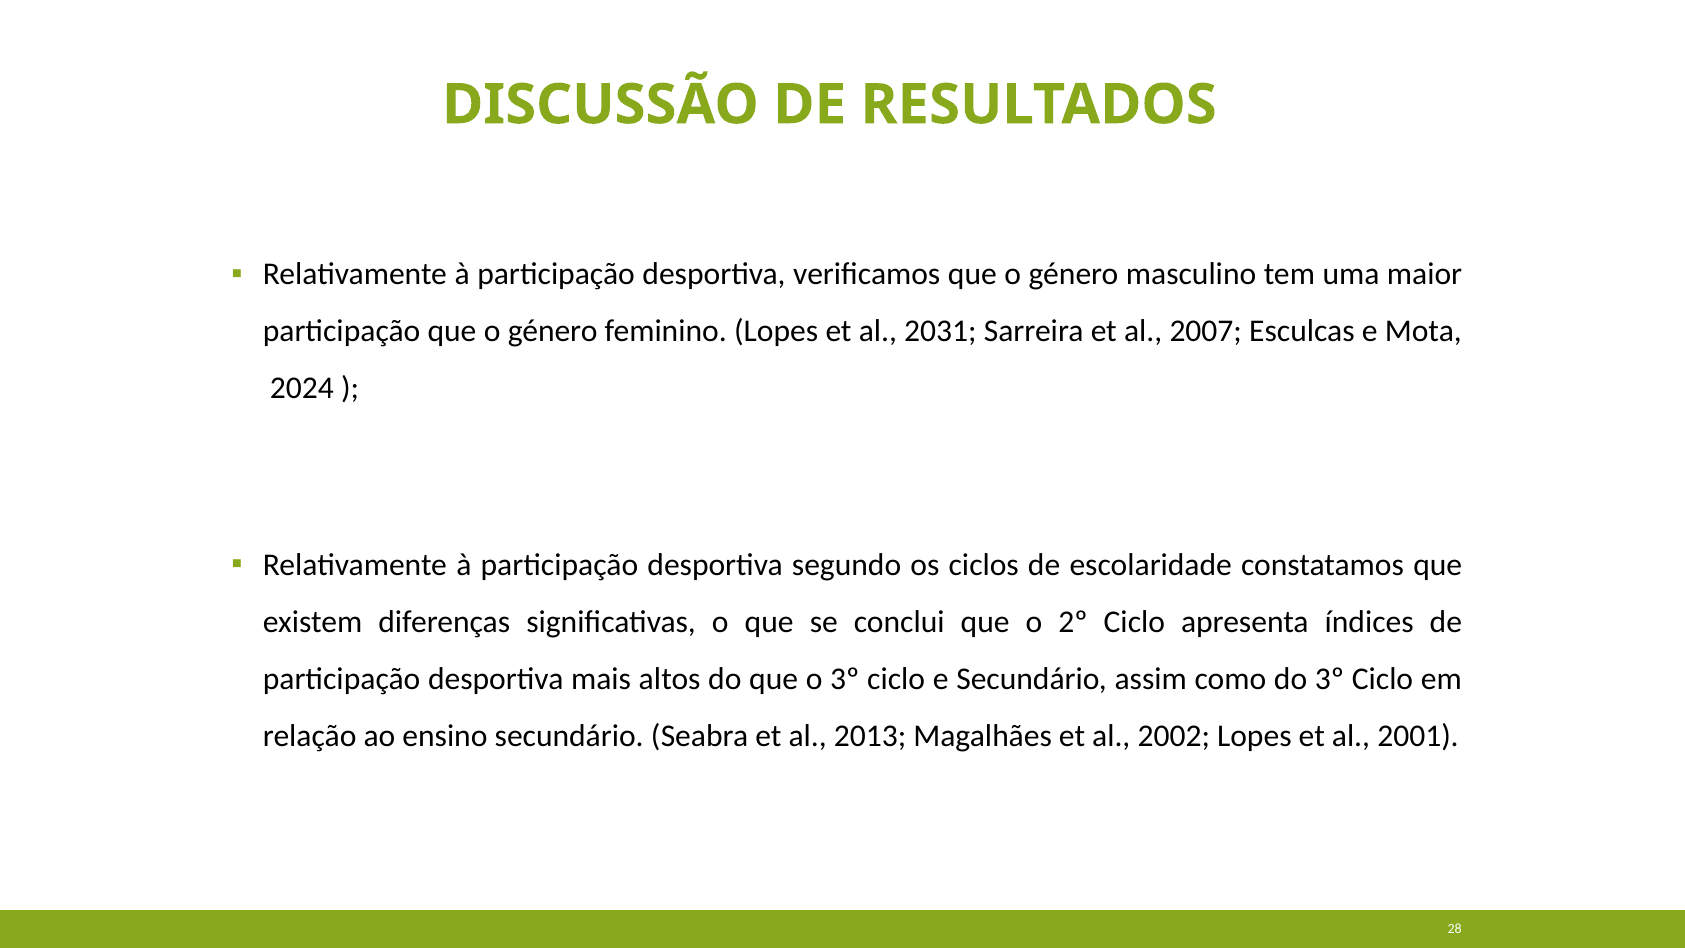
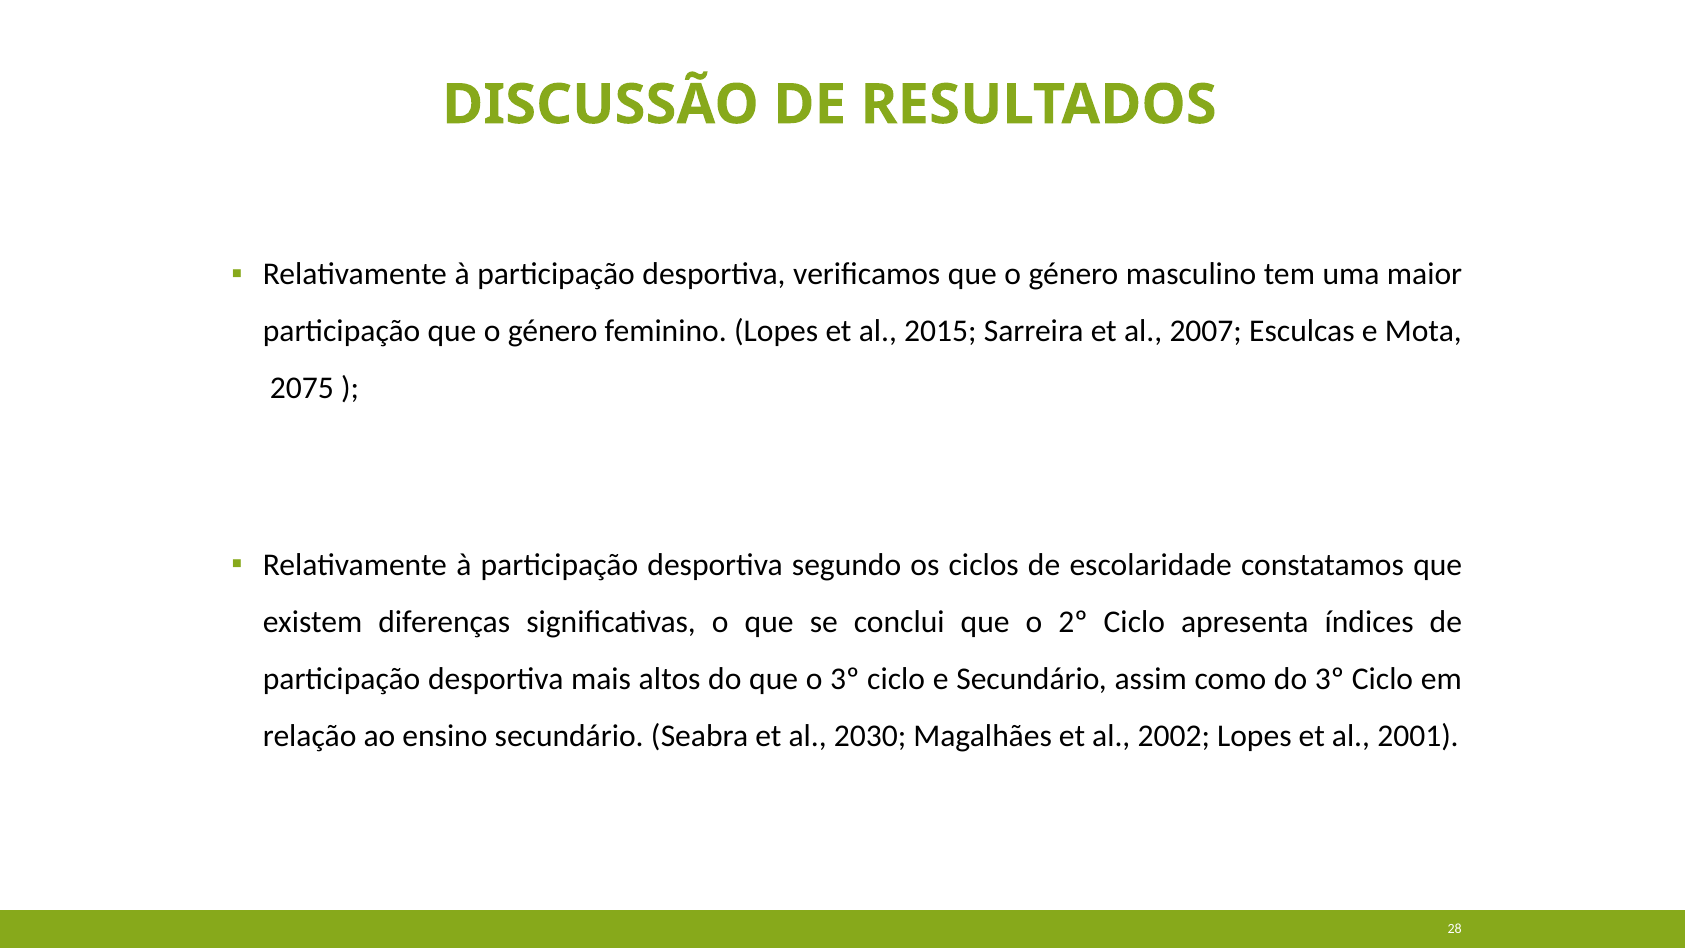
2031: 2031 -> 2015
2024: 2024 -> 2075
2013: 2013 -> 2030
